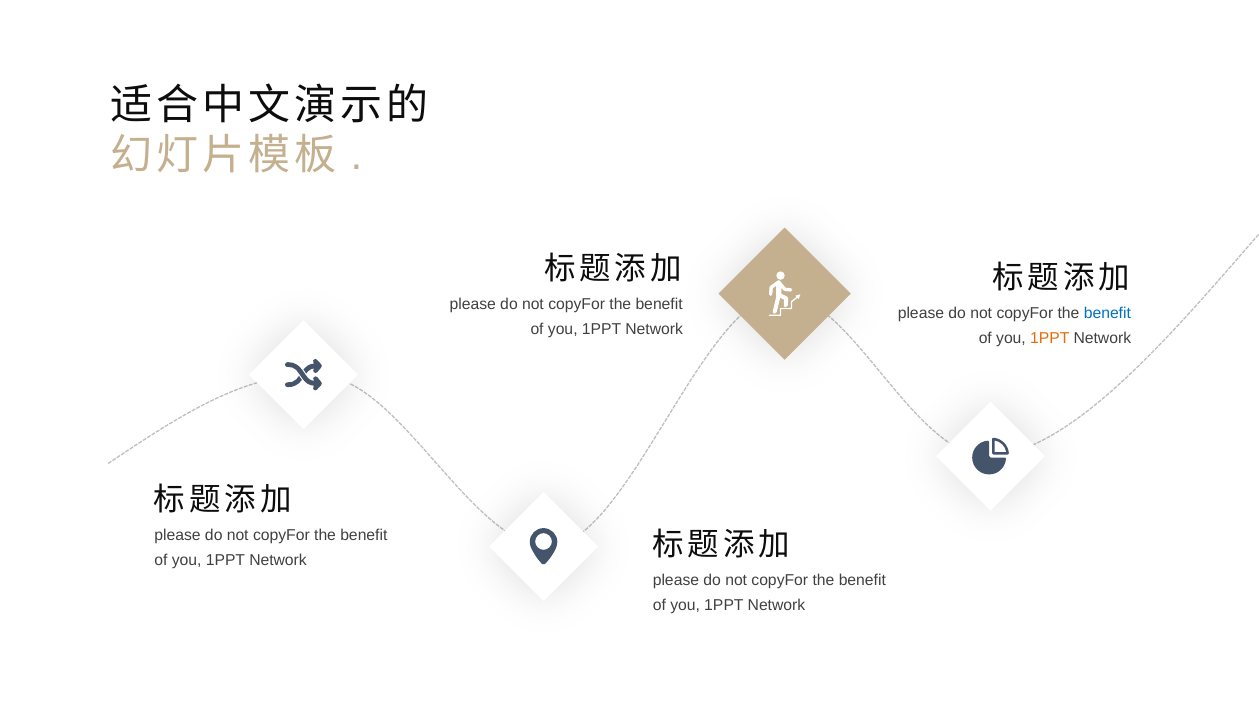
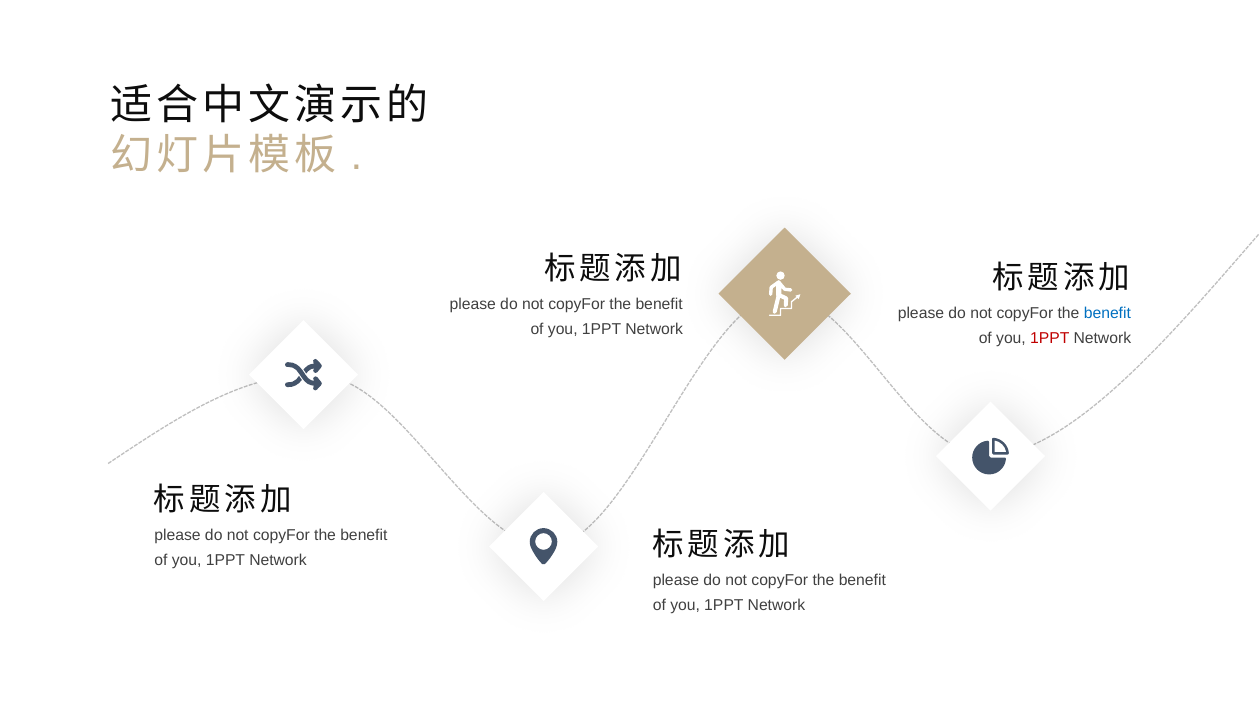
1PPT at (1050, 338) colour: orange -> red
